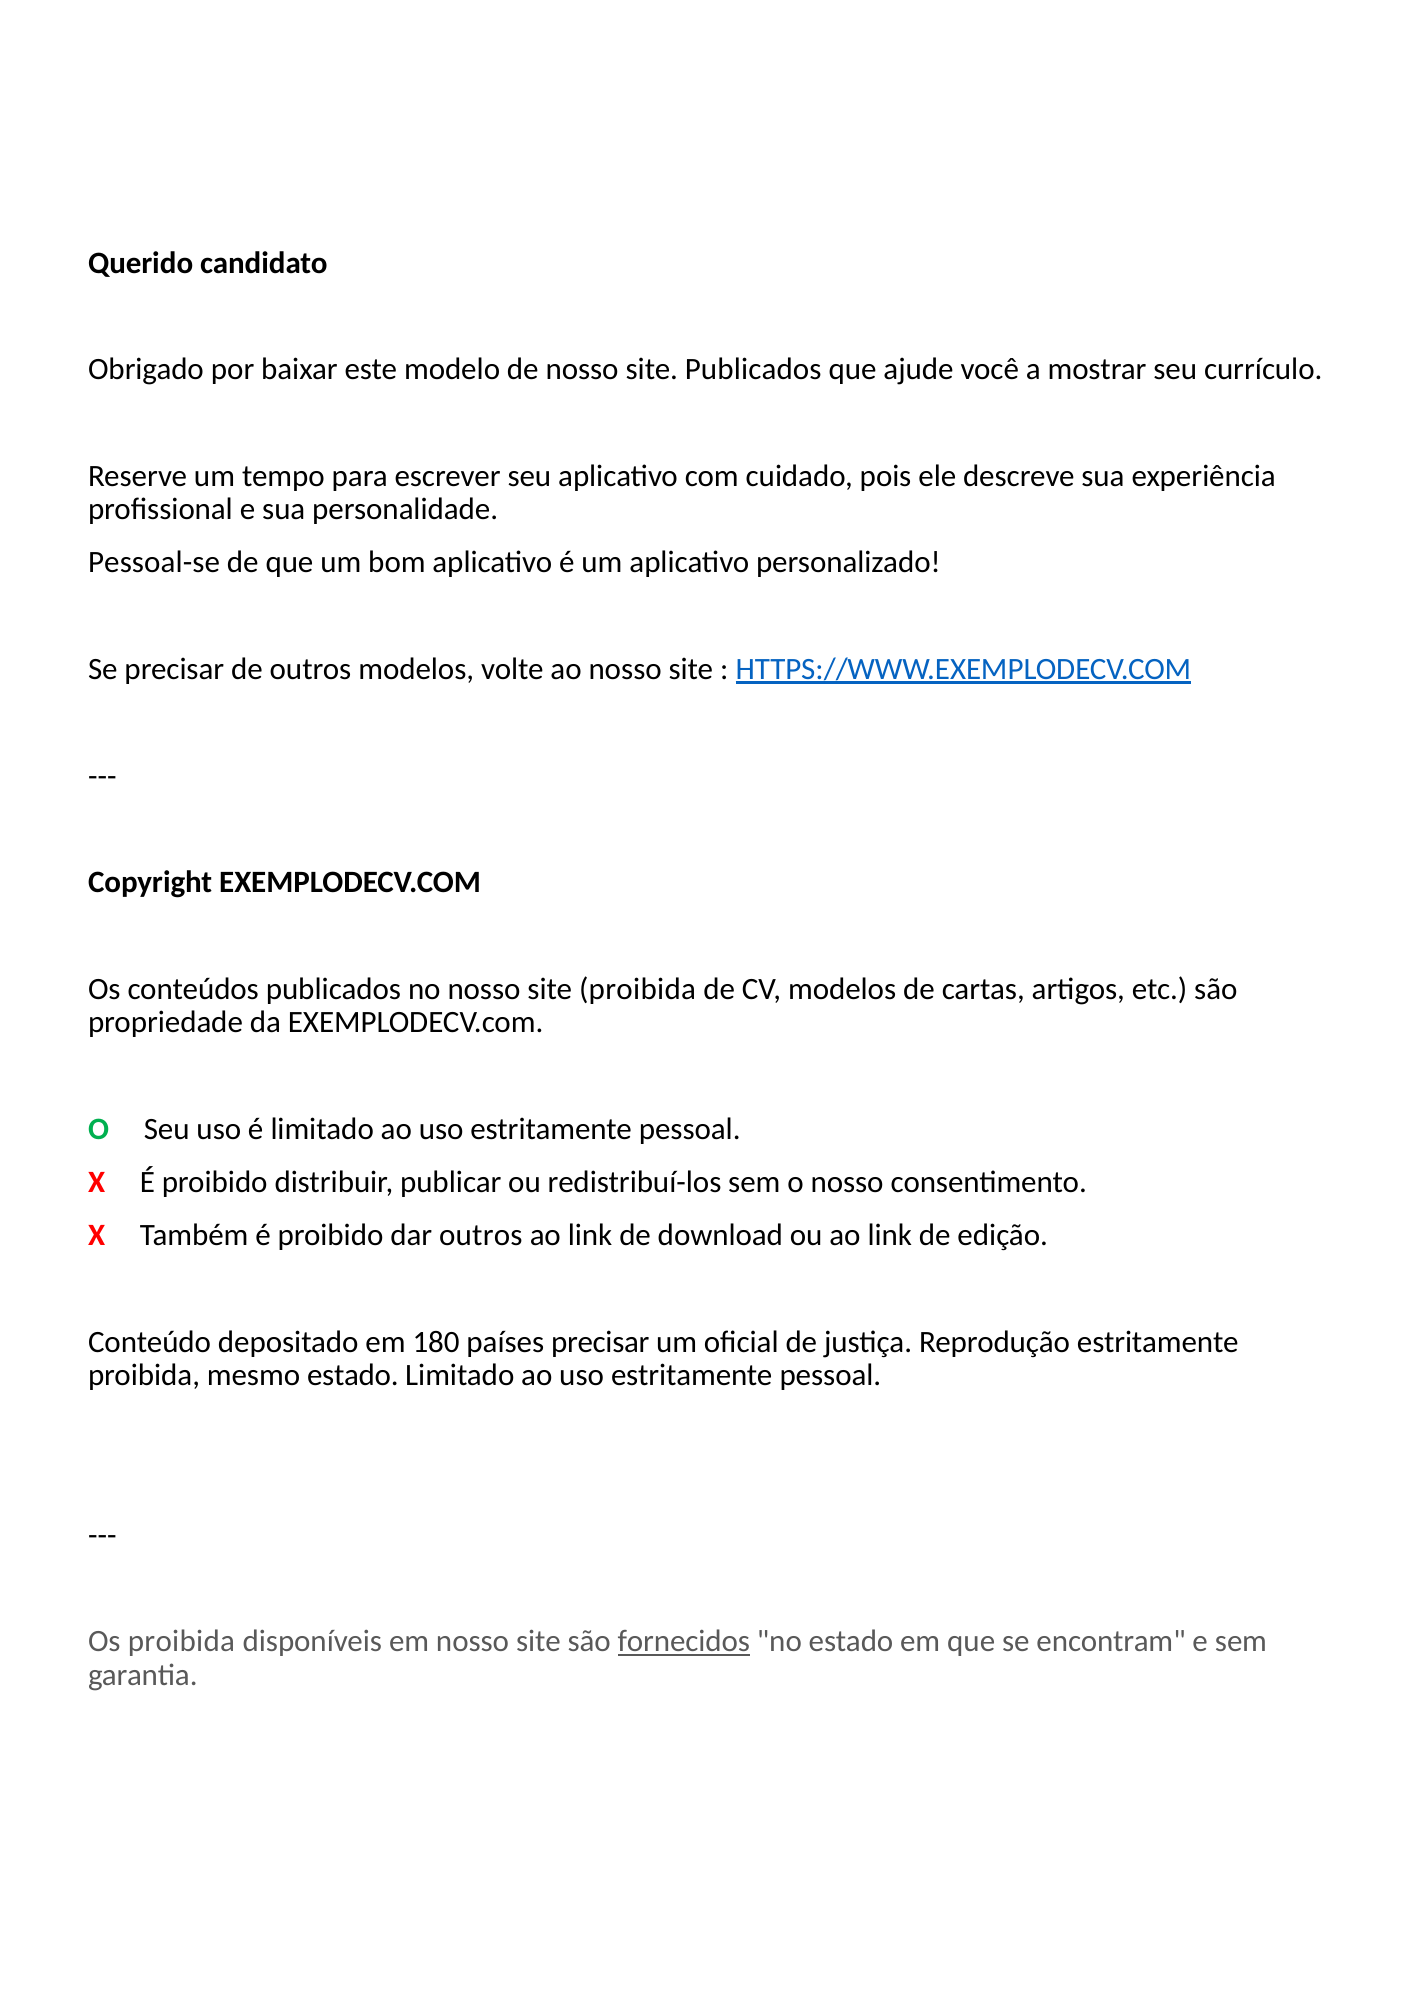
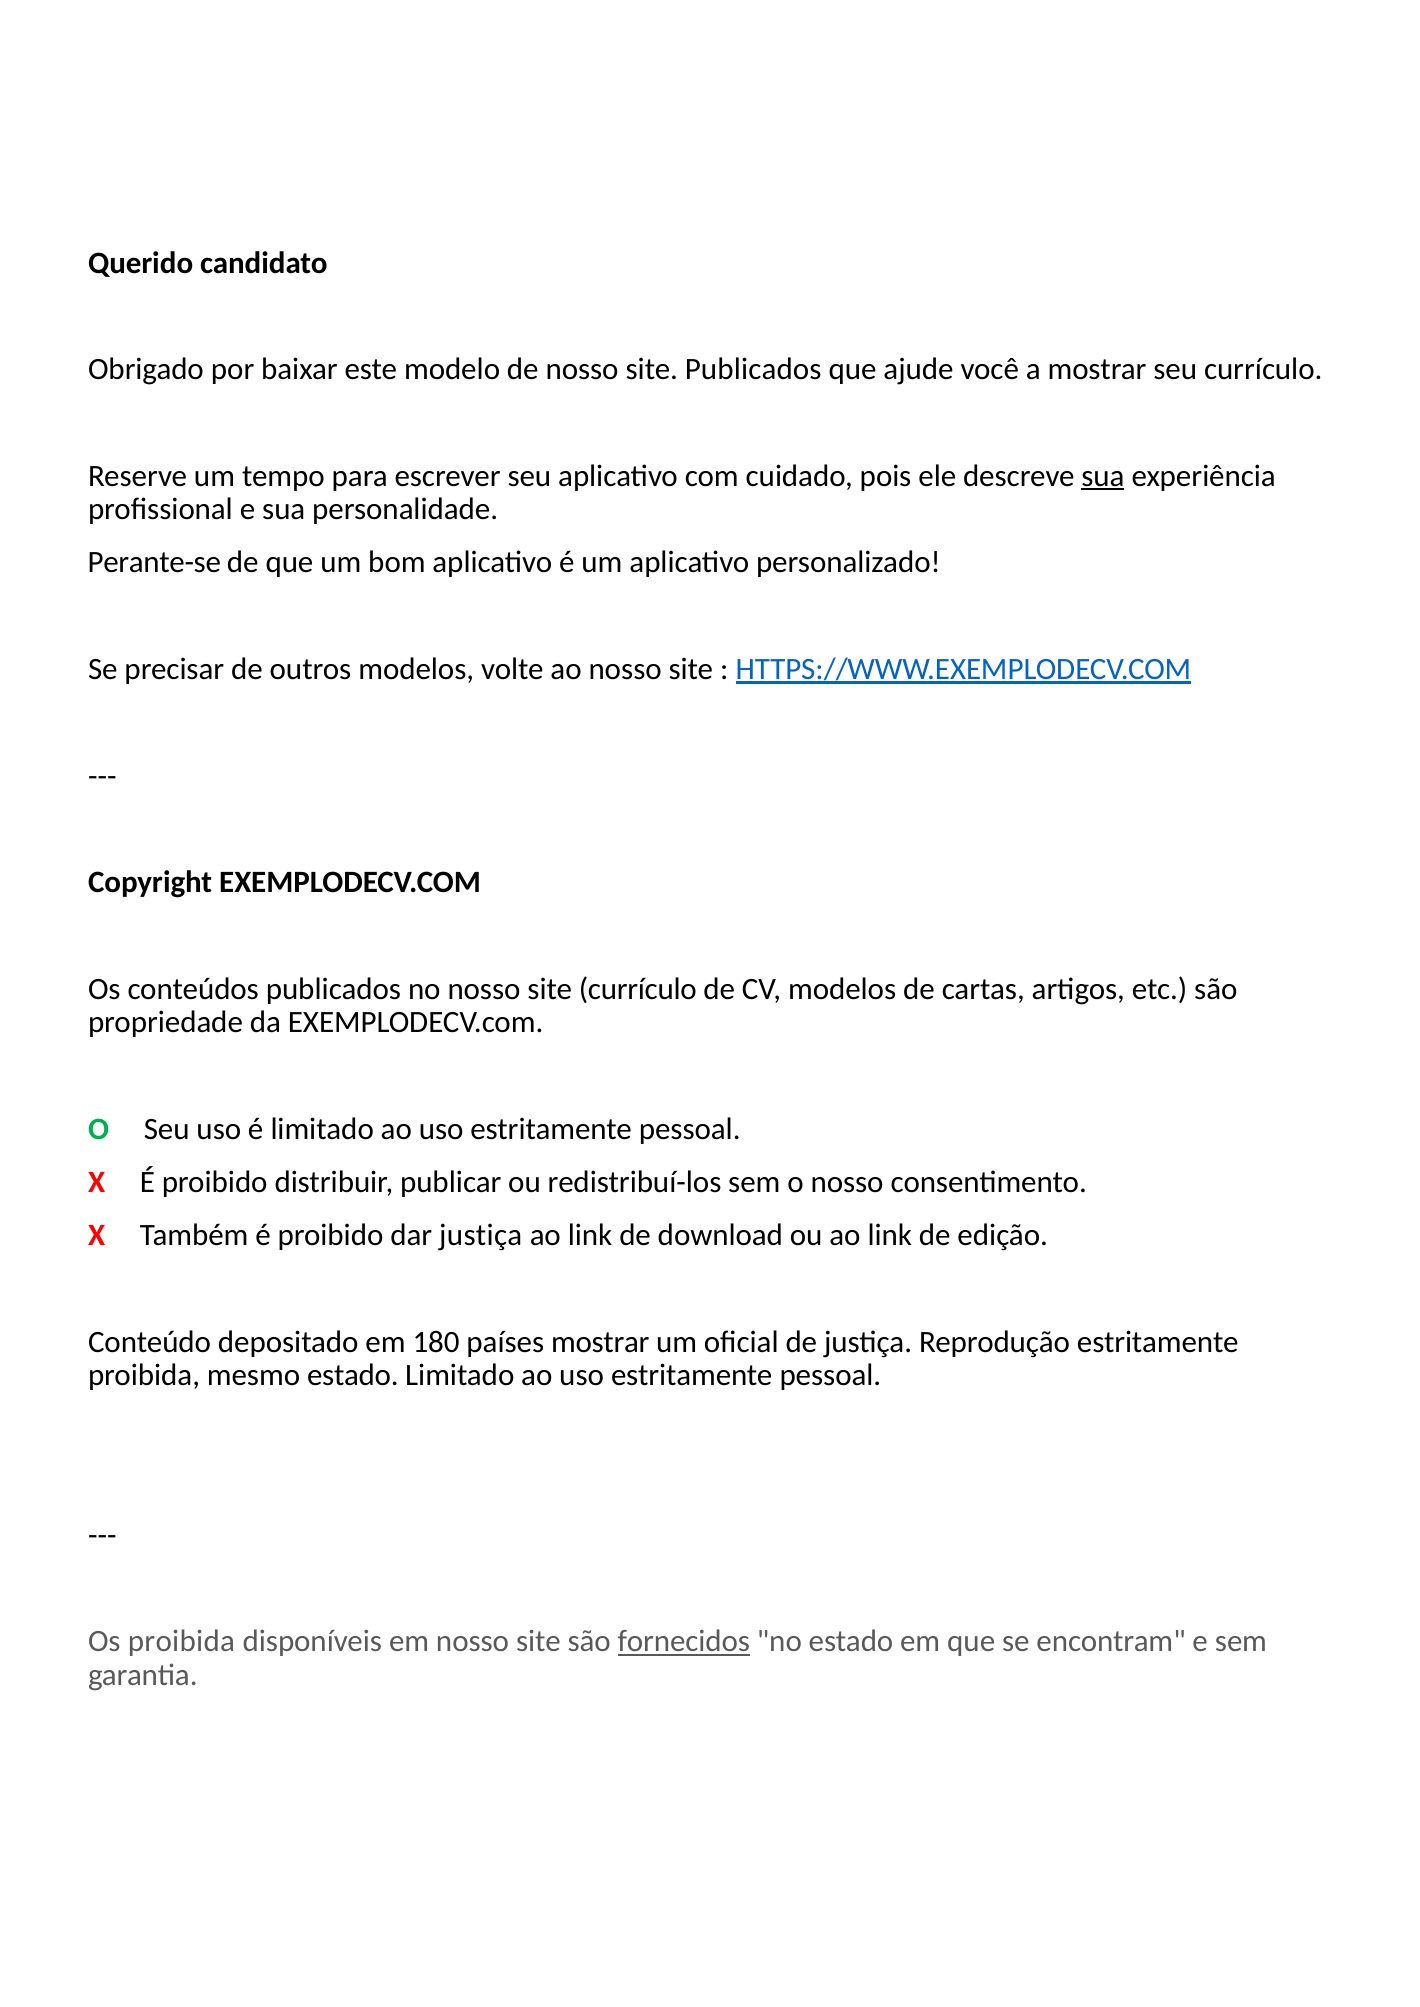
sua at (1103, 476) underline: none -> present
Pessoal-se: Pessoal-se -> Perante-se
site proibida: proibida -> currículo
dar outros: outros -> justiça
países precisar: precisar -> mostrar
